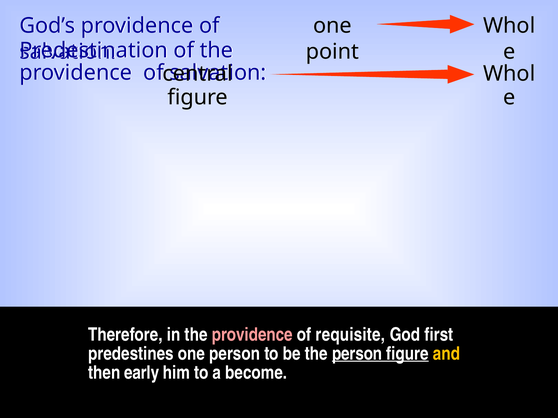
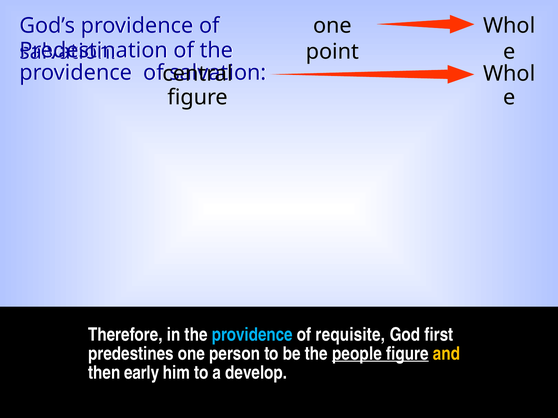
providence at (252, 335) colour: pink -> light blue
the person: person -> people
become: become -> develop
